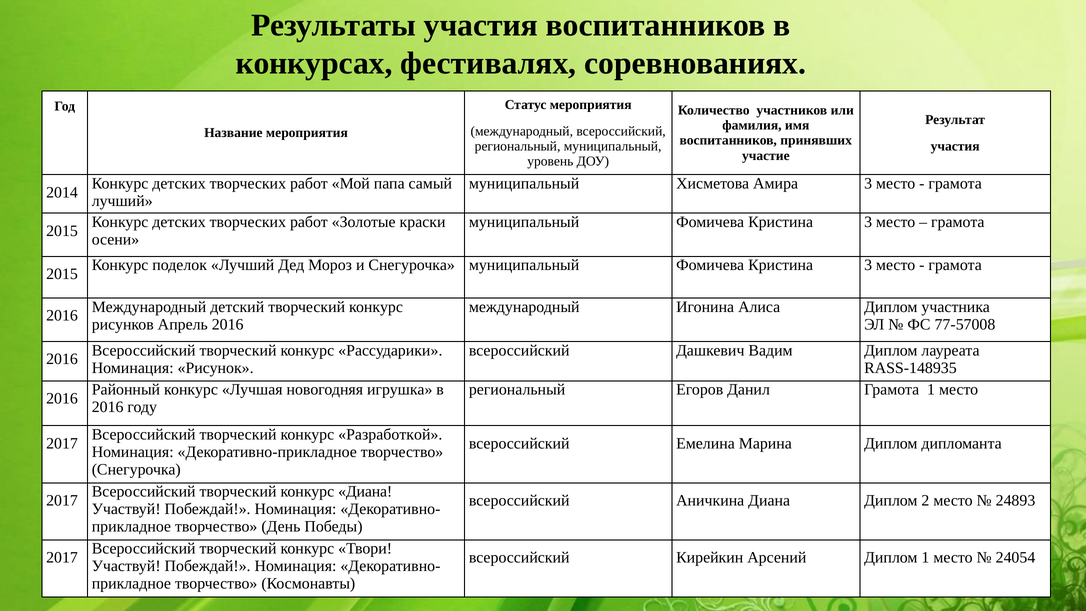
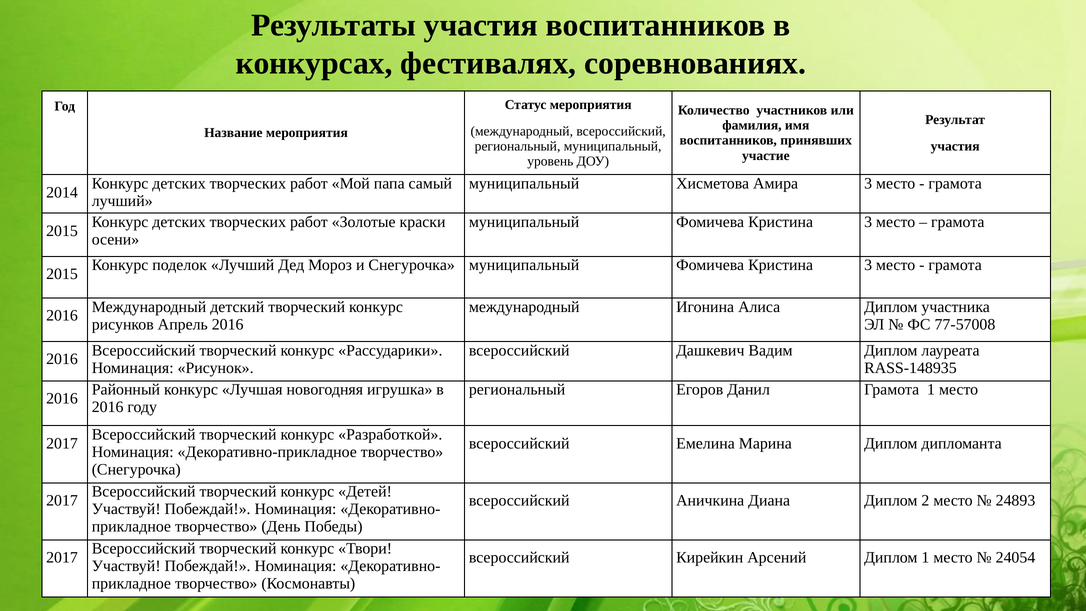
конкурс Диана: Диана -> Детей
